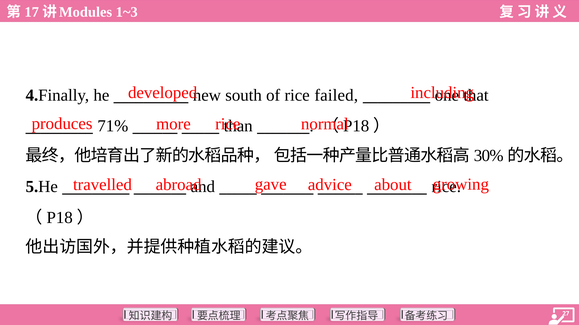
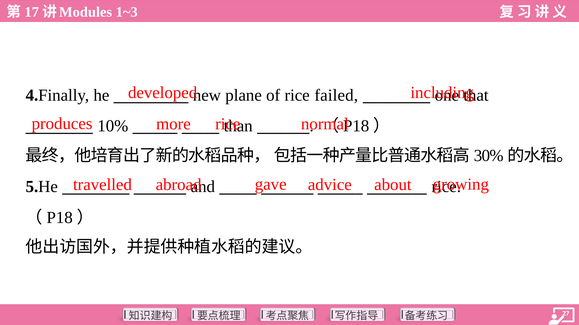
south: south -> plane
71%: 71% -> 10%
